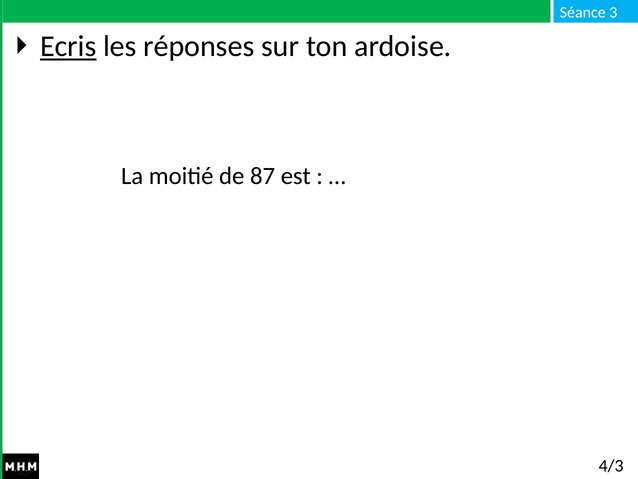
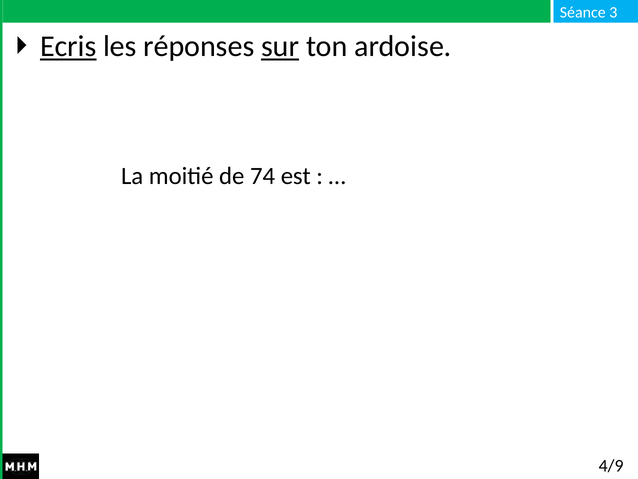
sur underline: none -> present
87: 87 -> 74
4/3: 4/3 -> 4/9
